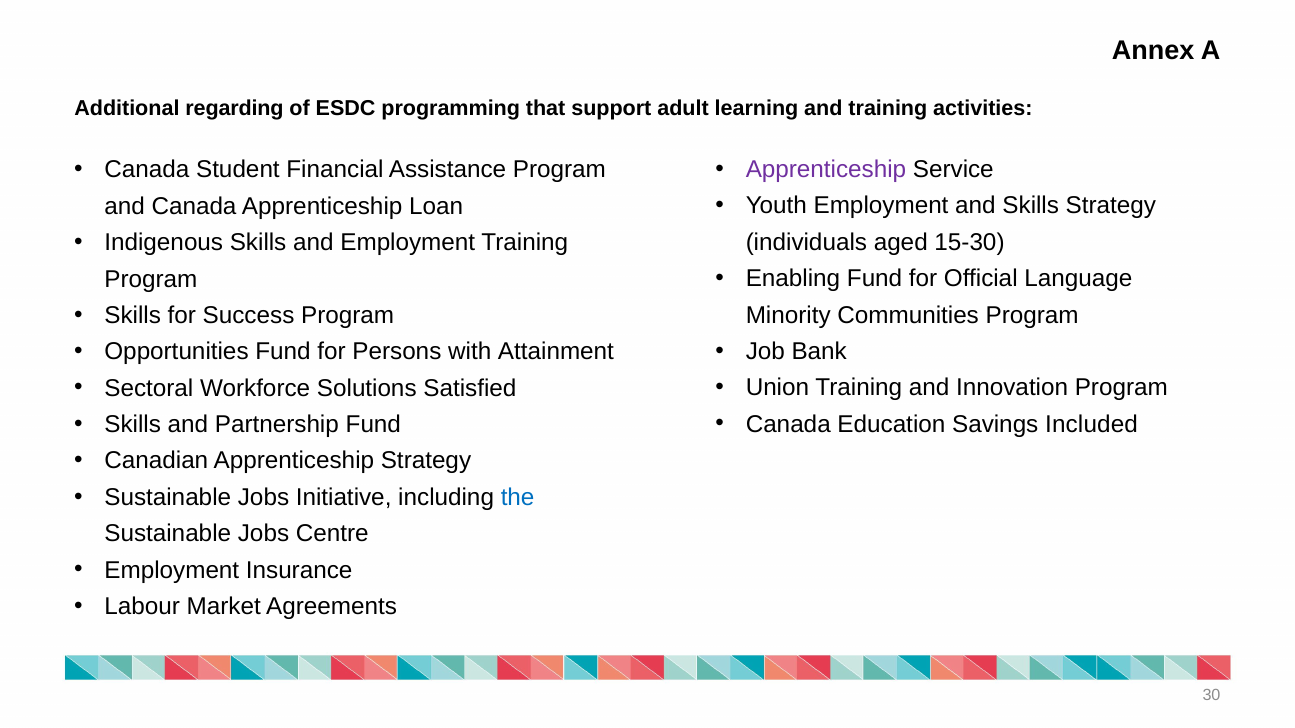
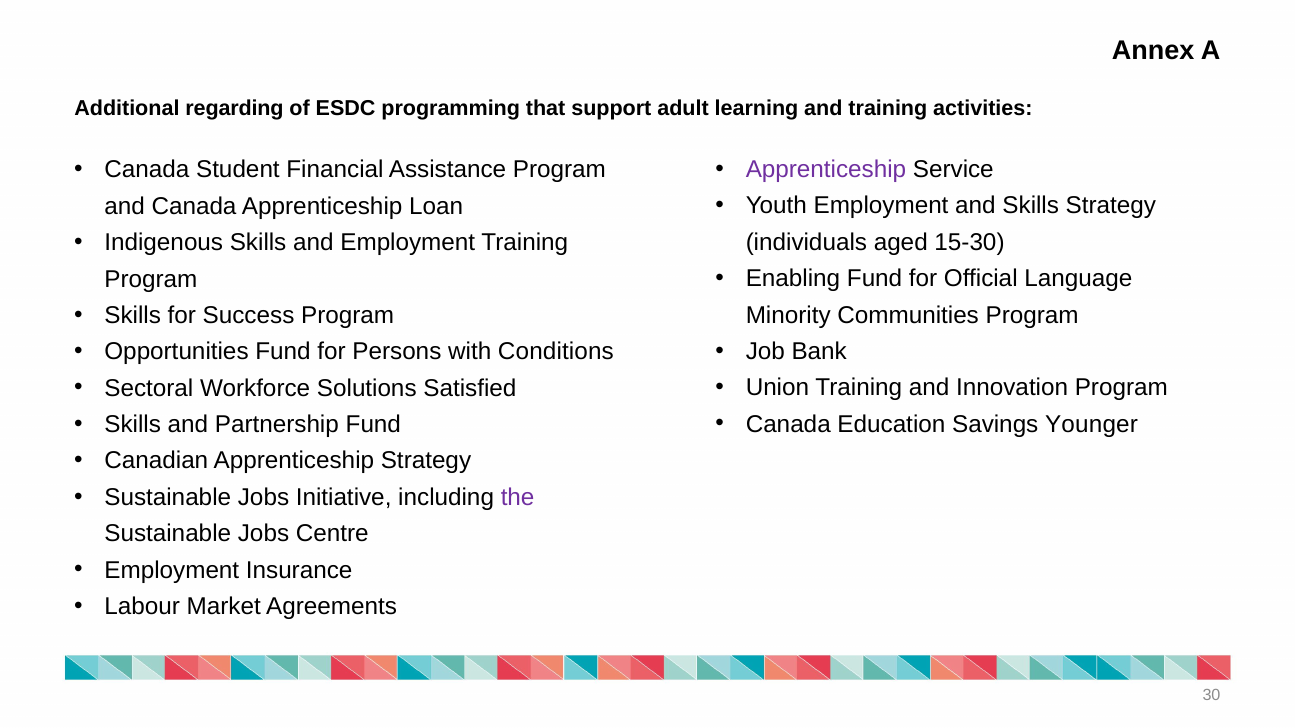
Attainment: Attainment -> Conditions
Included: Included -> Younger
the colour: blue -> purple
